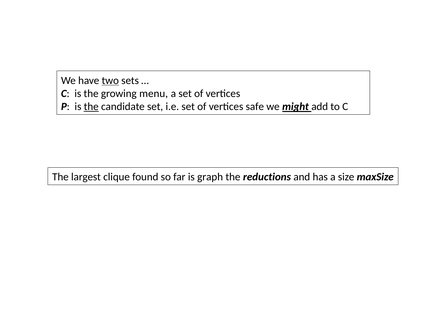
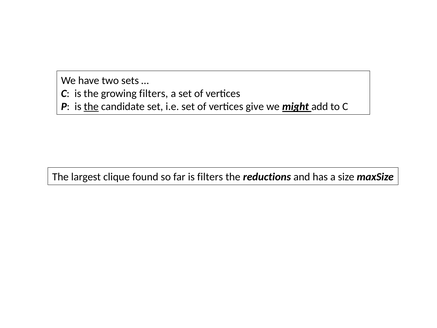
two underline: present -> none
growing menu: menu -> filters
safe: safe -> give
is graph: graph -> filters
